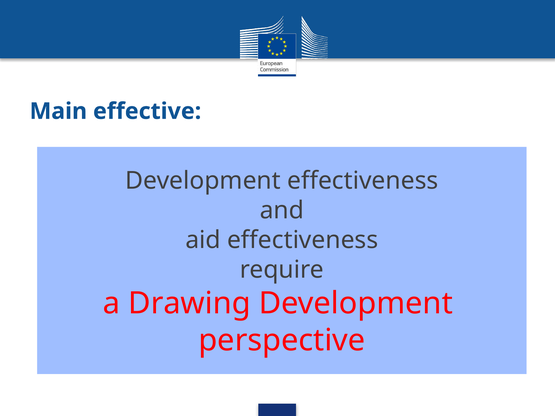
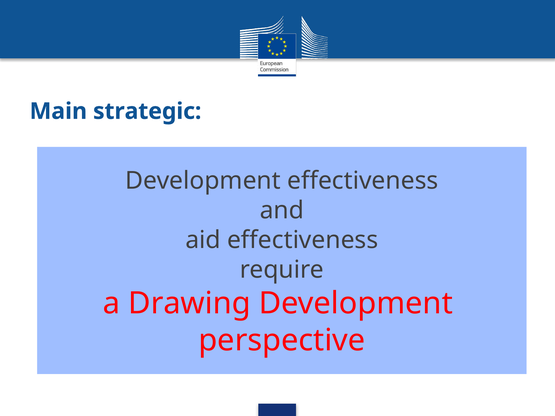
effective: effective -> strategic
